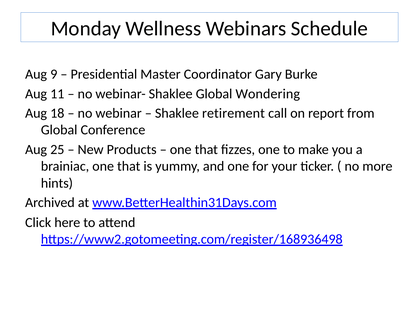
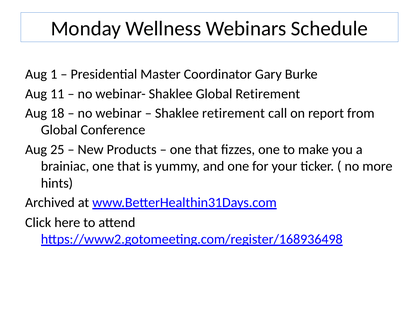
9: 9 -> 1
Global Wondering: Wondering -> Retirement
